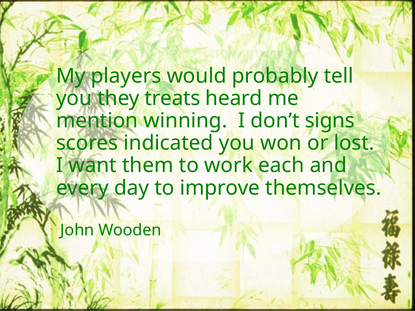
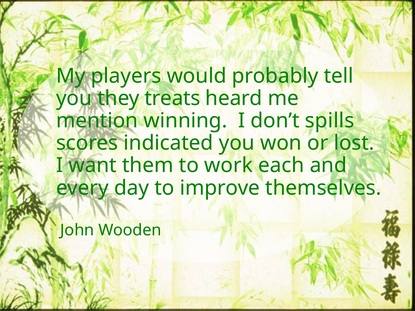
signs: signs -> spills
